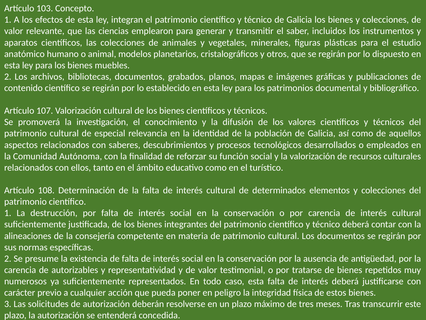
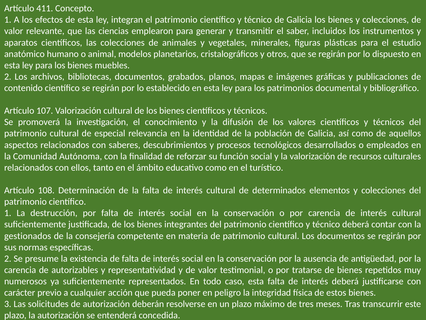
103: 103 -> 411
alineaciones: alineaciones -> gestionados
